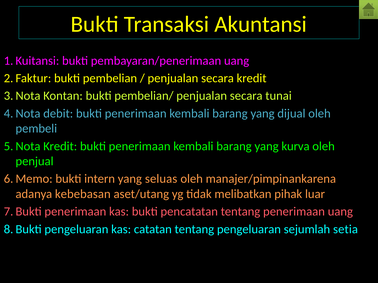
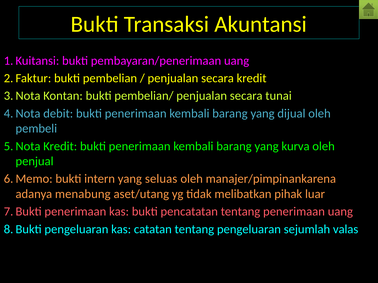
kebebasan: kebebasan -> menabung
setia: setia -> valas
